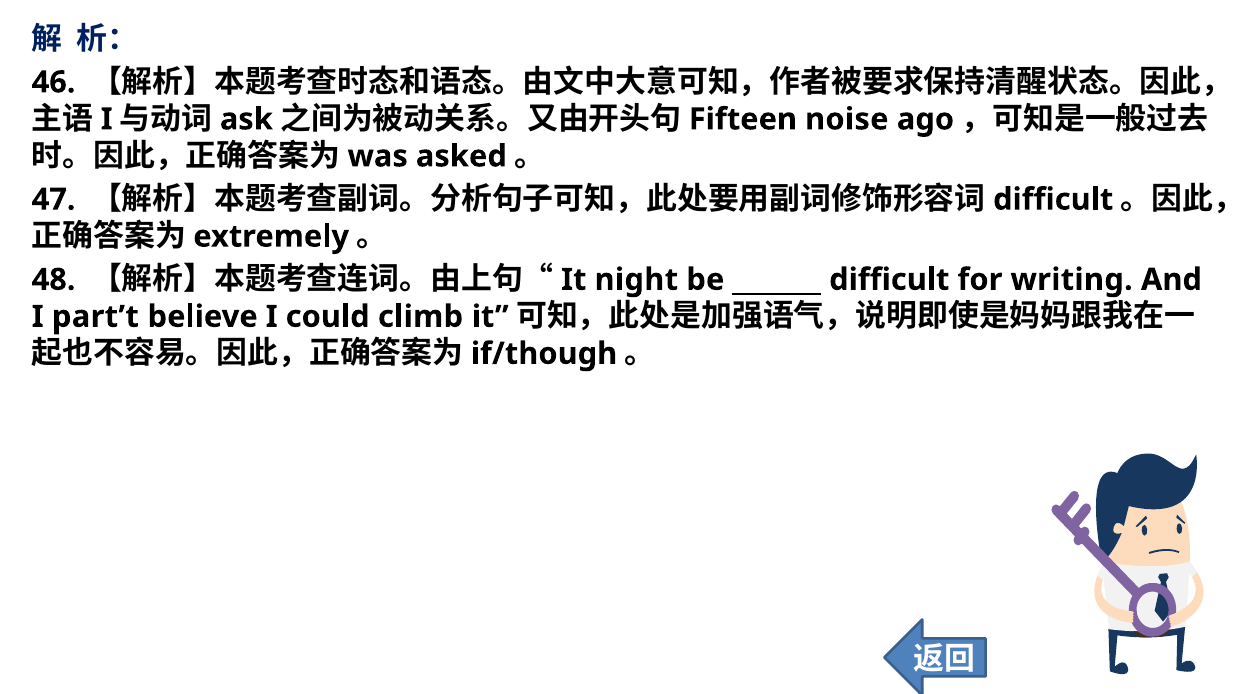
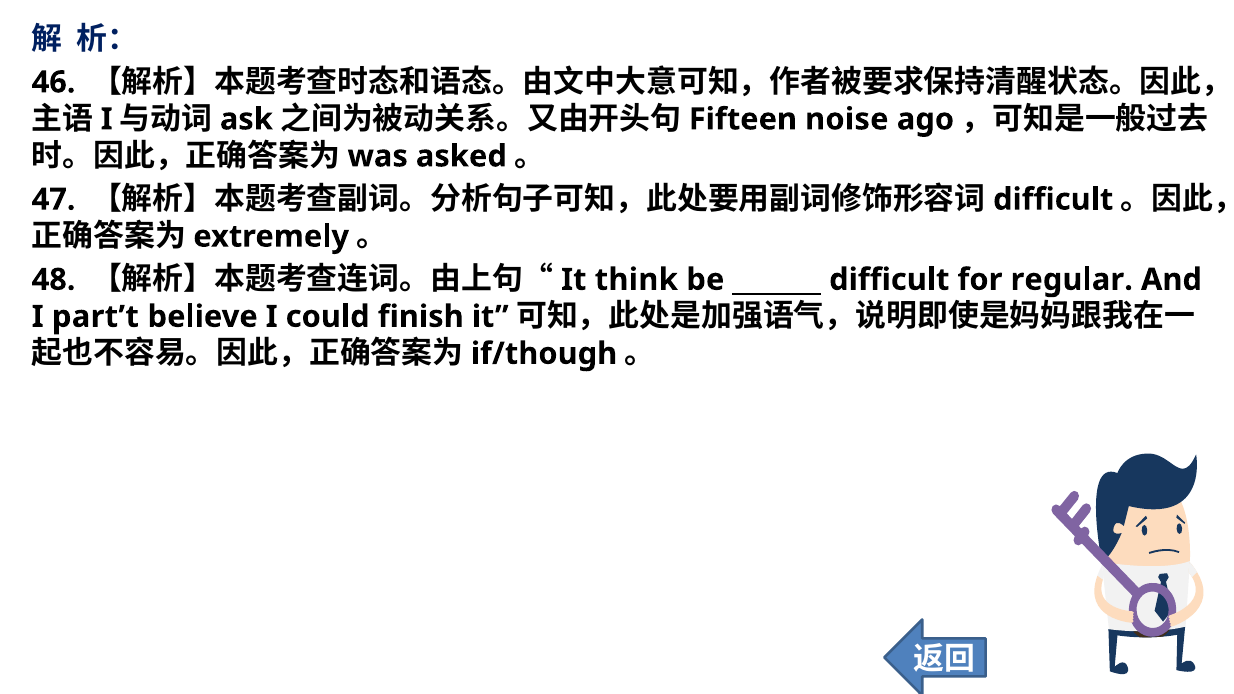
night: night -> think
writing: writing -> regular
climb: climb -> finish
